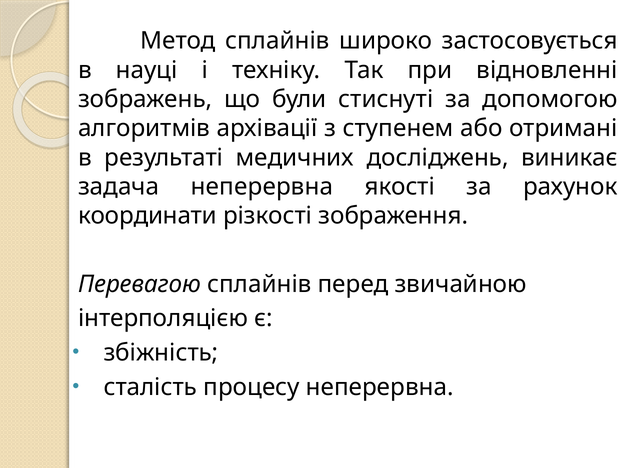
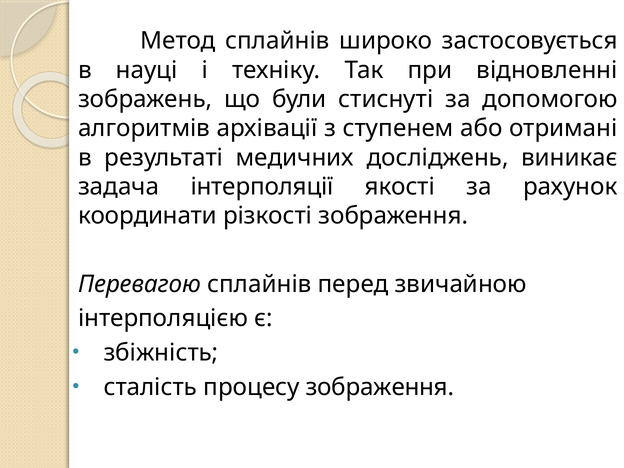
задача неперервна: неперервна -> інтерполяції
процесу неперервна: неперервна -> зображення
